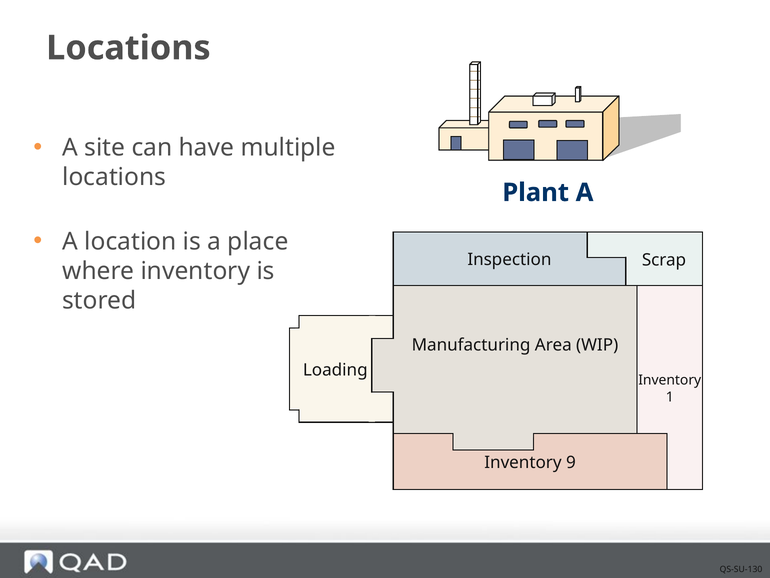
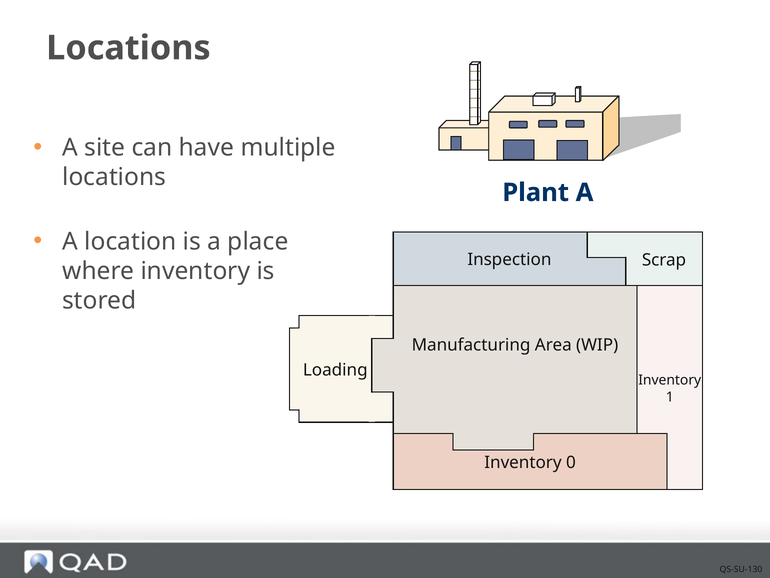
9: 9 -> 0
